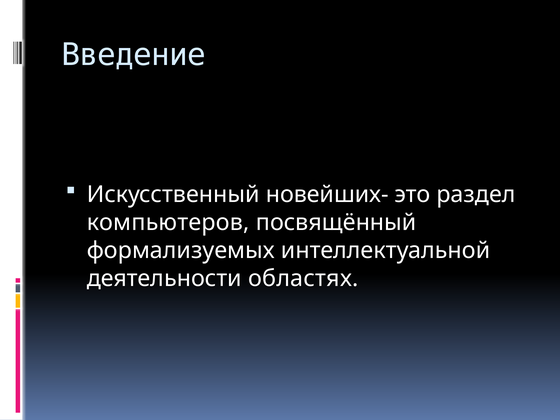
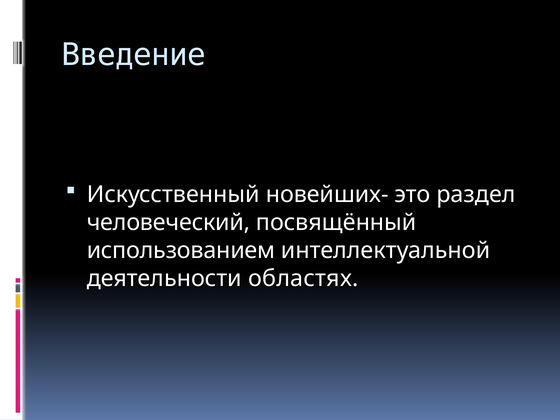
компьютеров: компьютеров -> человеческий
формализуемых: формализуемых -> использованием
